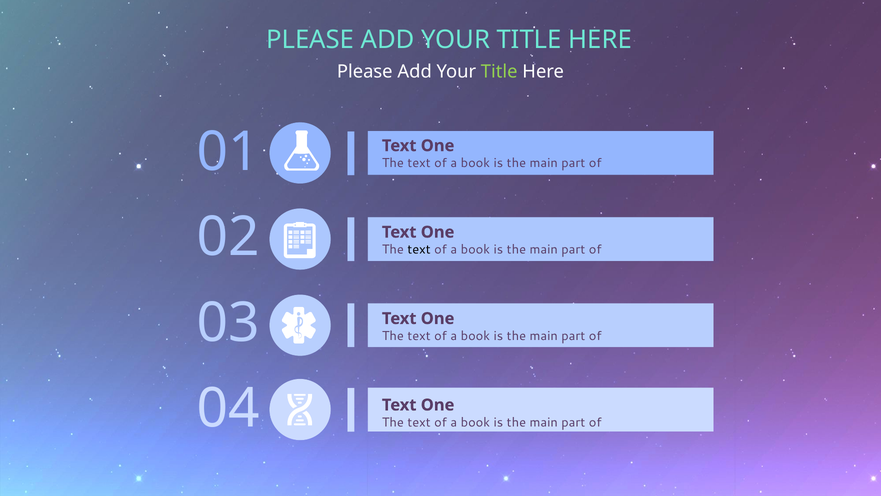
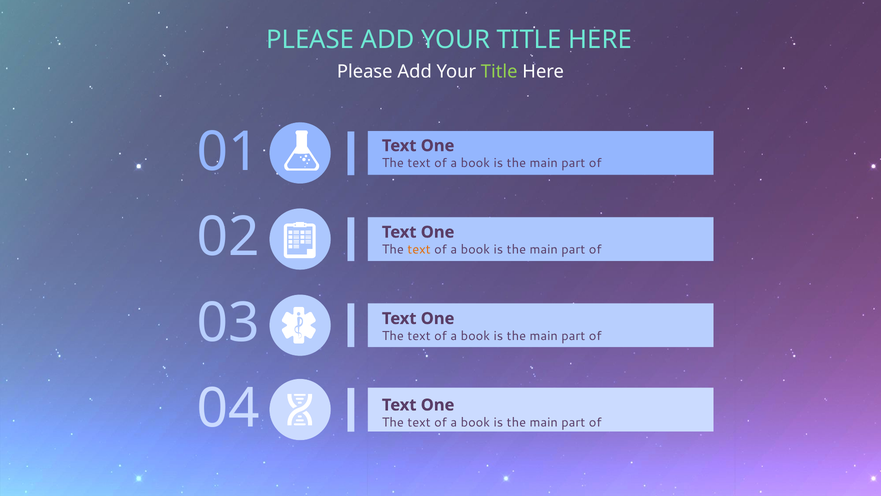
text at (419, 249) colour: black -> orange
